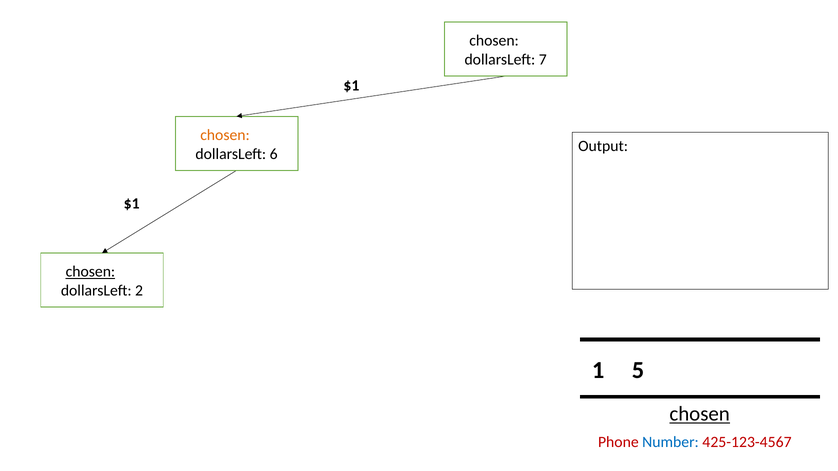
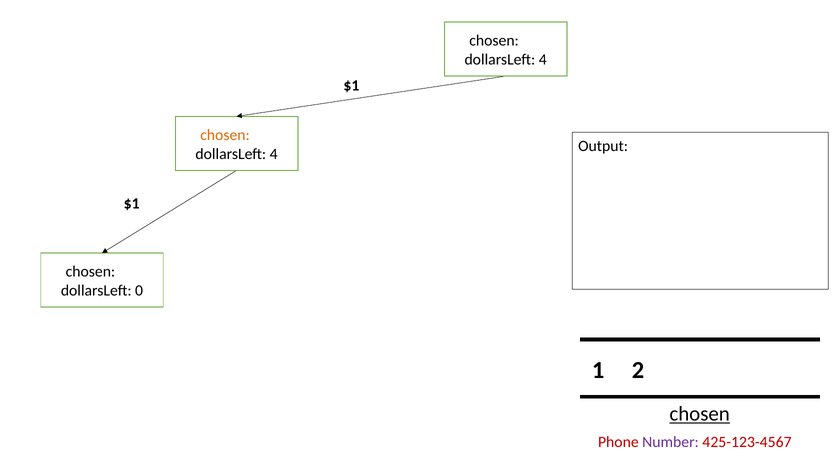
7 at (543, 60): 7 -> 4
6 at (274, 154): 6 -> 4
chosen at (90, 272) underline: present -> none
2: 2 -> 0
5: 5 -> 2
Number colour: blue -> purple
